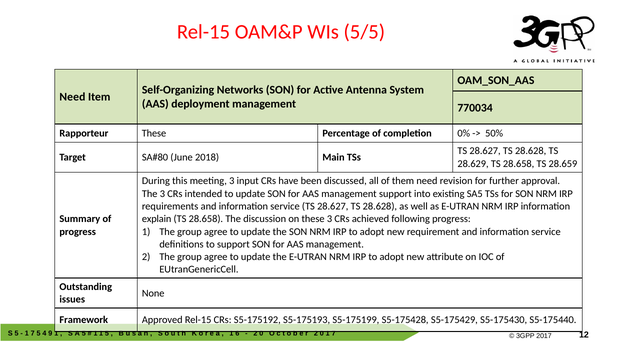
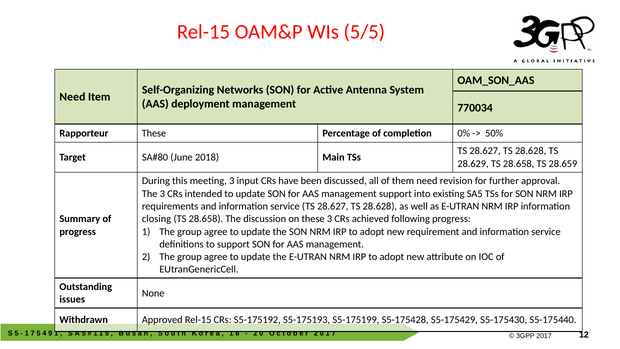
explain: explain -> closing
Framework: Framework -> Withdrawn
